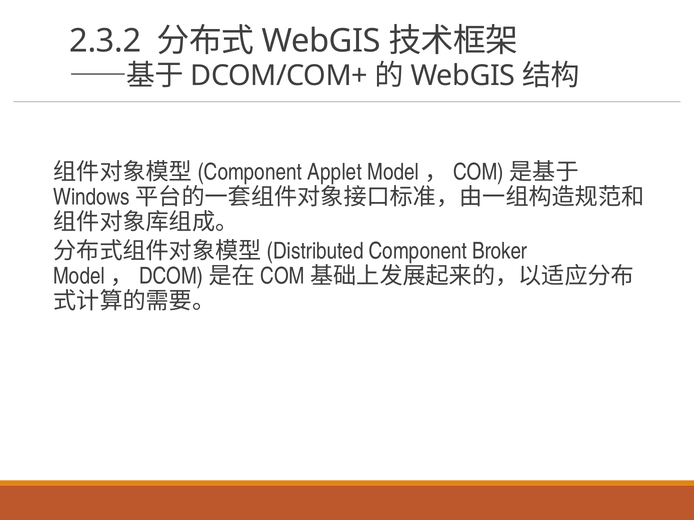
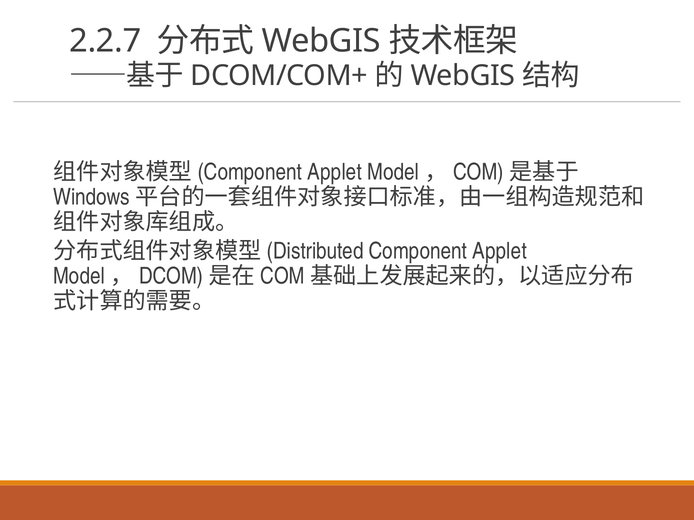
2.3.2: 2.3.2 -> 2.2.7
Component Broker: Broker -> Applet
